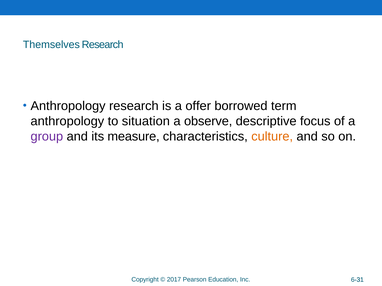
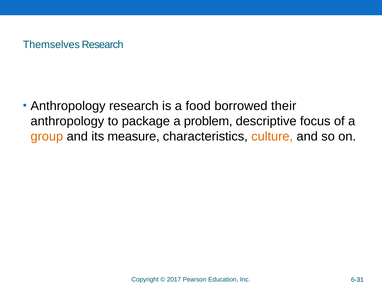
offer: offer -> food
term: term -> their
situation: situation -> package
observe: observe -> problem
group colour: purple -> orange
